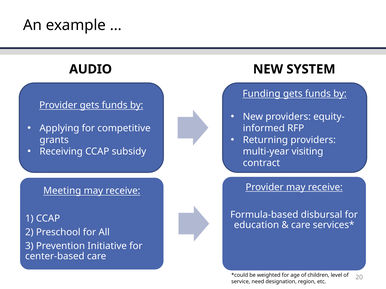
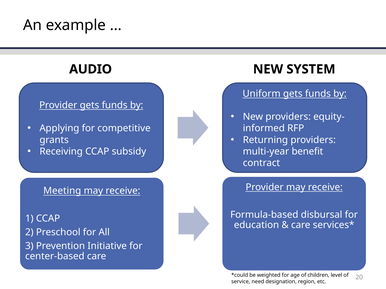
Funding: Funding -> Uniform
visiting: visiting -> benefit
